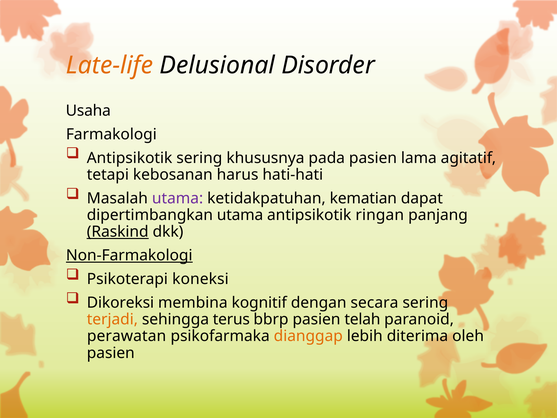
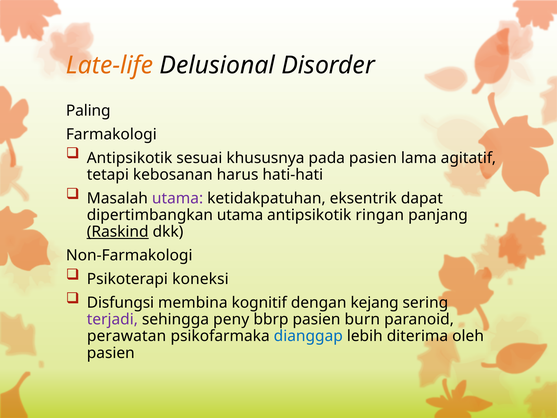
Usaha: Usaha -> Paling
Antipsikotik sering: sering -> sesuai
kematian: kematian -> eksentrik
Non-Farmakologi underline: present -> none
Dikoreksi: Dikoreksi -> Disfungsi
secara: secara -> kejang
terjadi colour: orange -> purple
terus: terus -> peny
telah: telah -> burn
dianggap colour: orange -> blue
